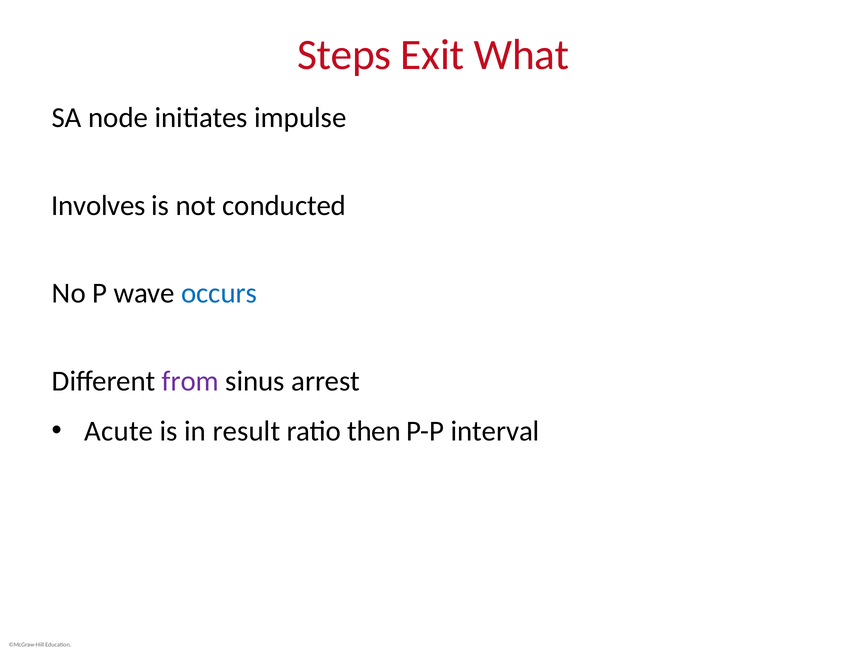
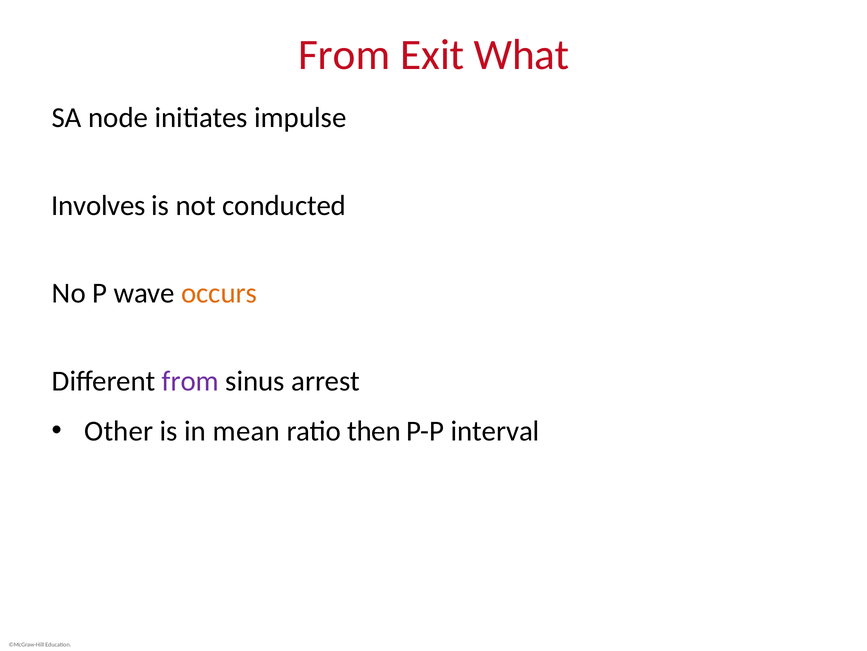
Steps at (344, 55): Steps -> From
occurs colour: blue -> orange
Acute: Acute -> Other
result: result -> mean
